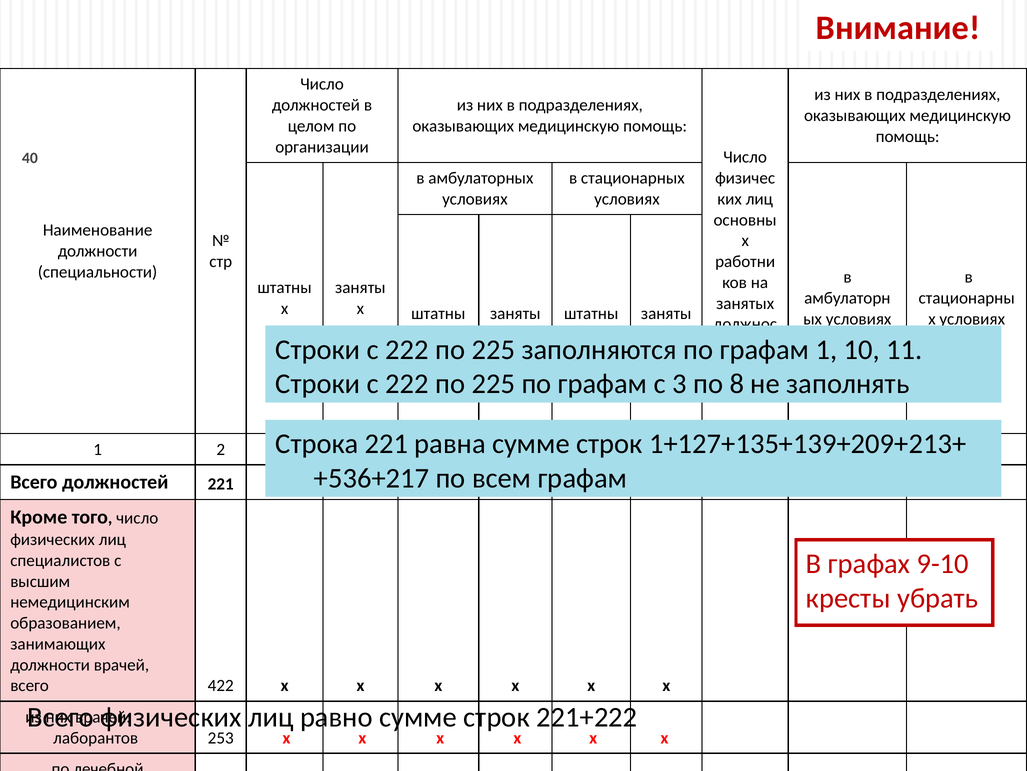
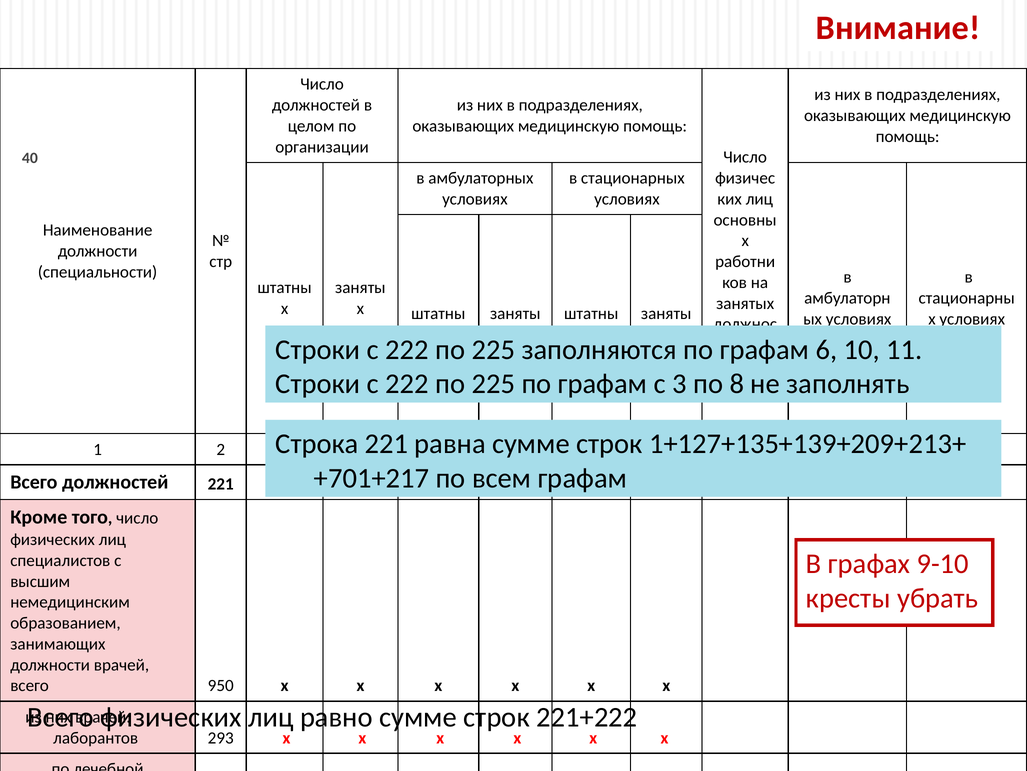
1 at (826, 349): 1 -> 6
+536+217: +536+217 -> +701+217
422: 422 -> 950
253: 253 -> 293
